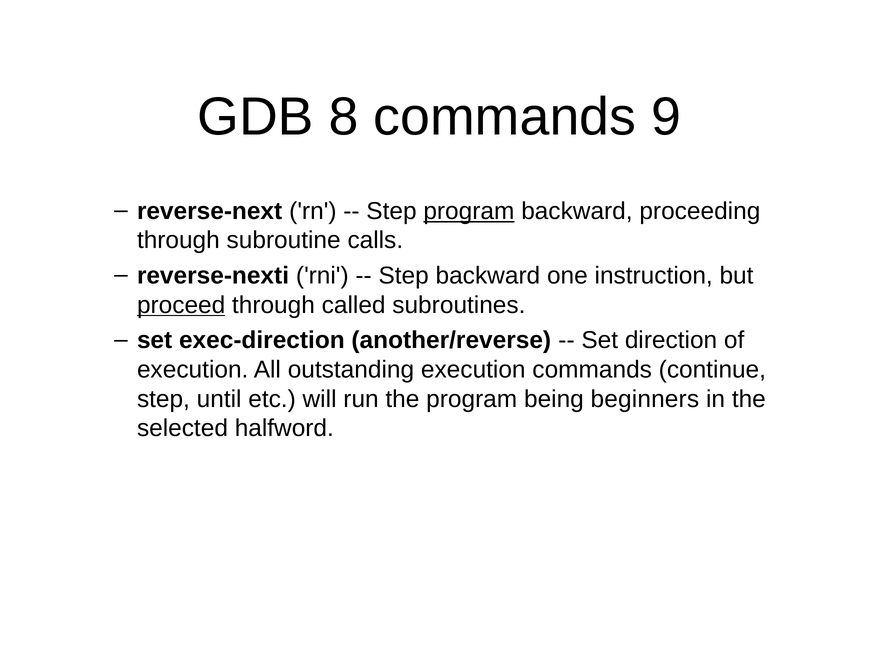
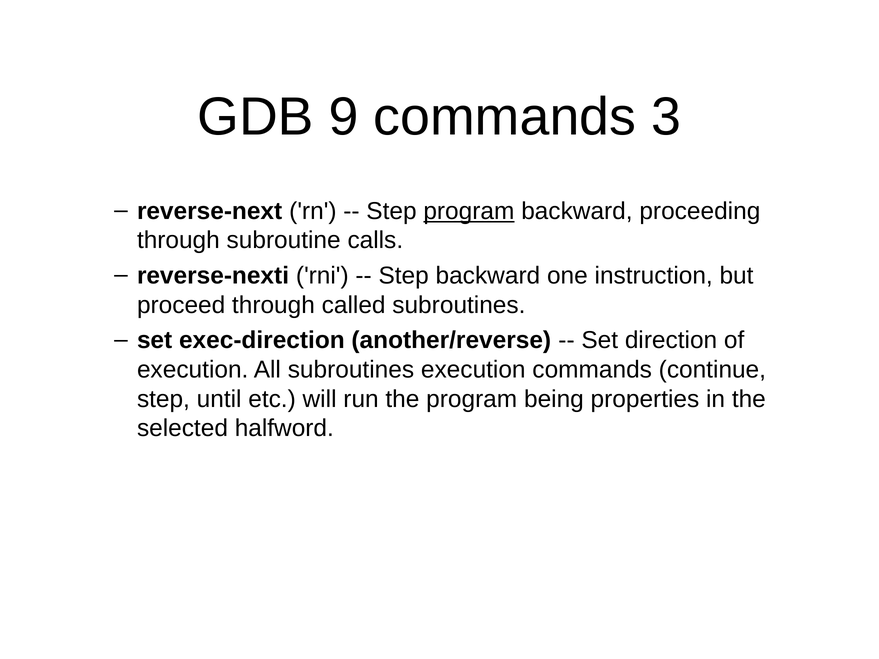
8: 8 -> 9
9: 9 -> 3
proceed underline: present -> none
All outstanding: outstanding -> subroutines
beginners: beginners -> properties
